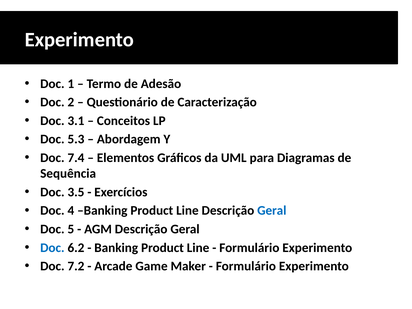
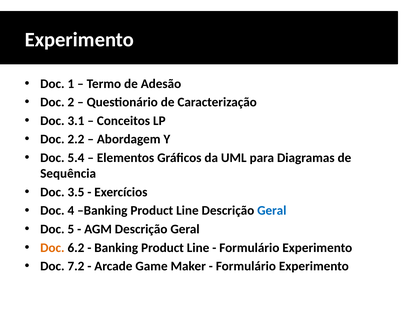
5.3: 5.3 -> 2.2
7.4: 7.4 -> 5.4
Doc at (52, 248) colour: blue -> orange
